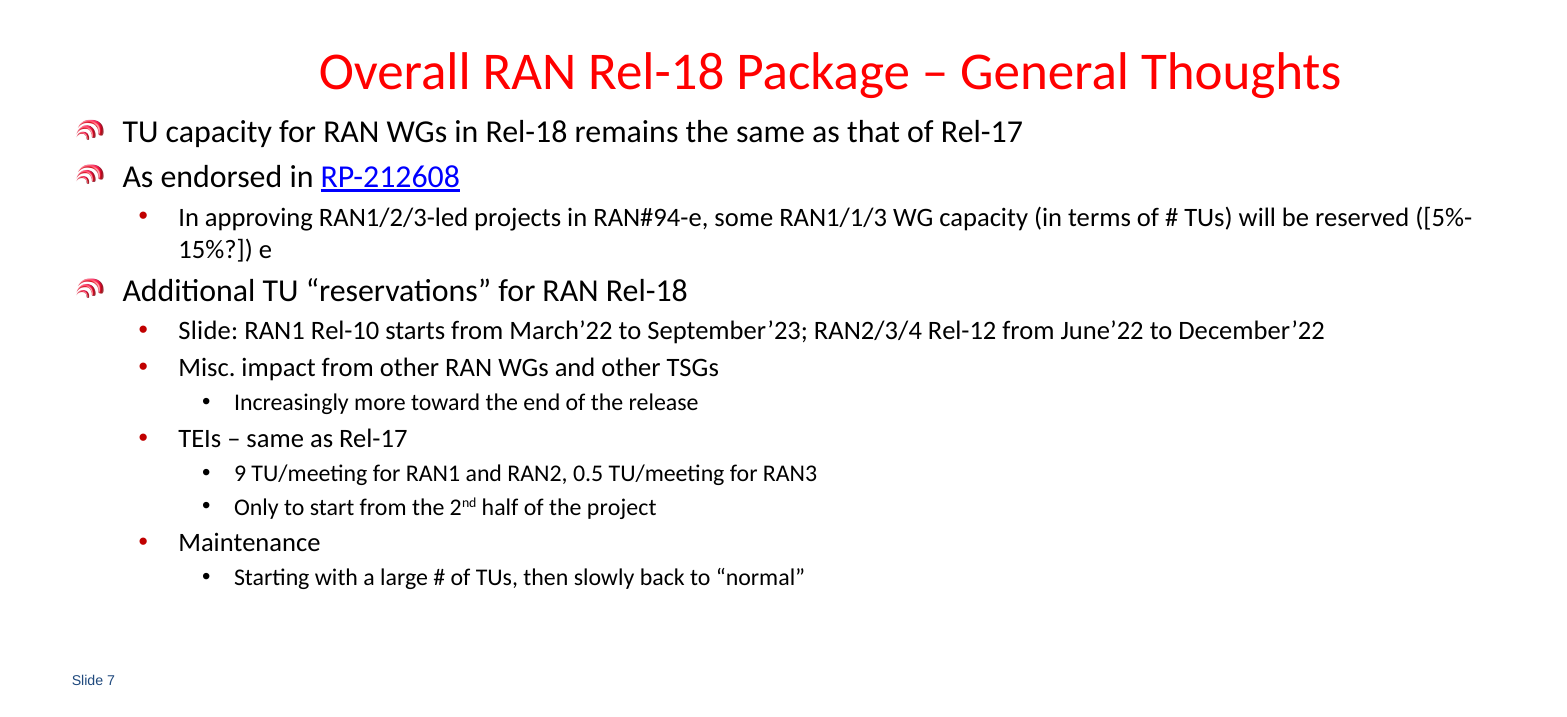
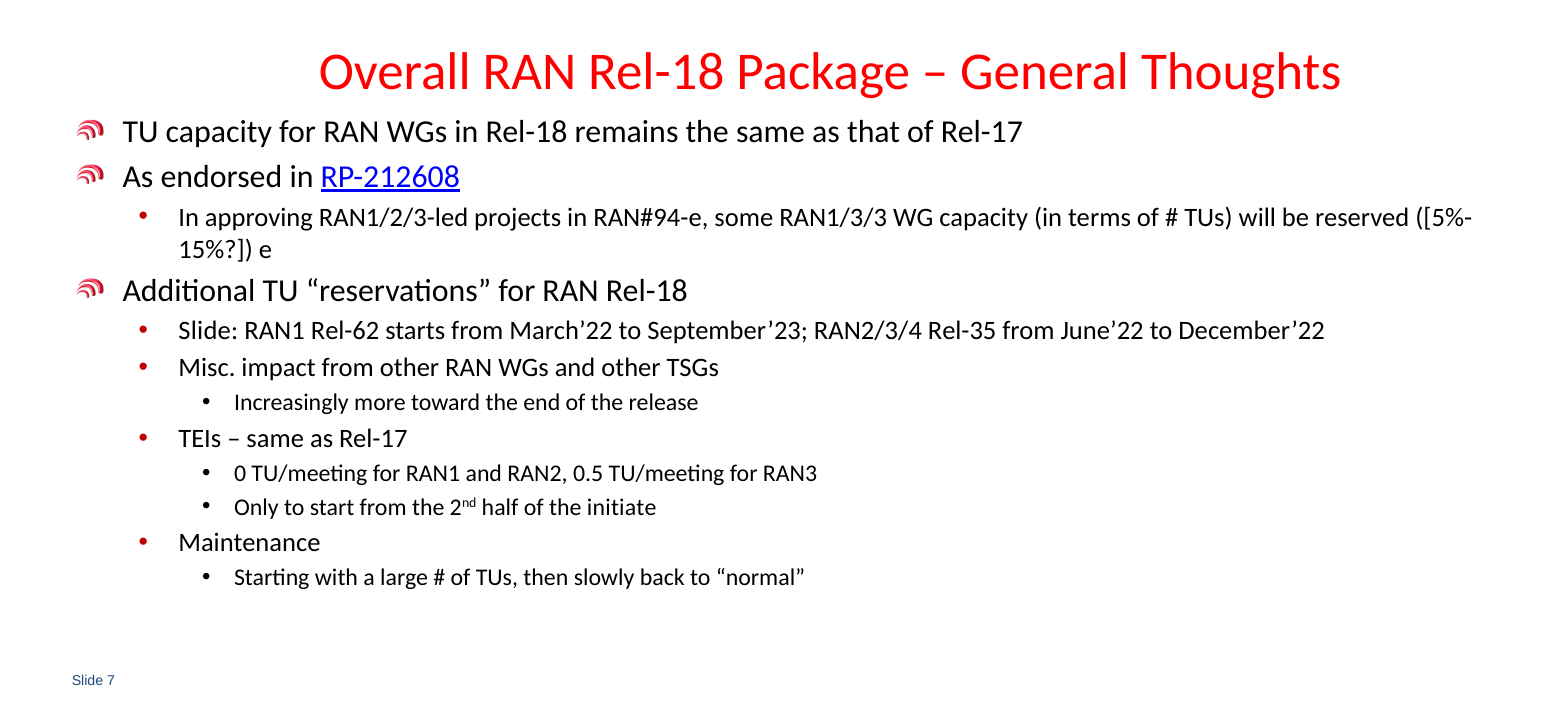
RAN1/1/3: RAN1/1/3 -> RAN1/3/3
Rel-10: Rel-10 -> Rel-62
Rel-12: Rel-12 -> Rel-35
9: 9 -> 0
project: project -> initiate
